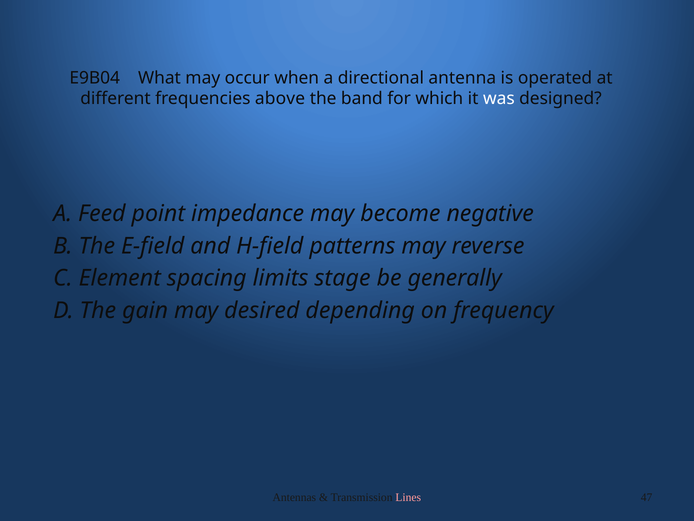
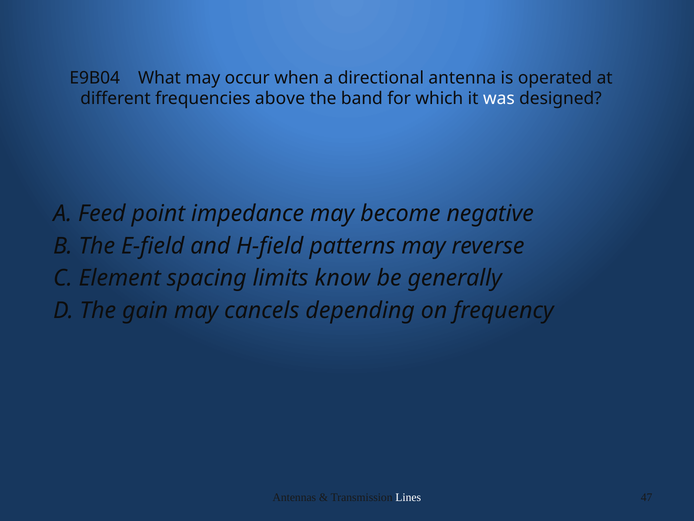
stage: stage -> know
desired: desired -> cancels
Lines colour: pink -> white
